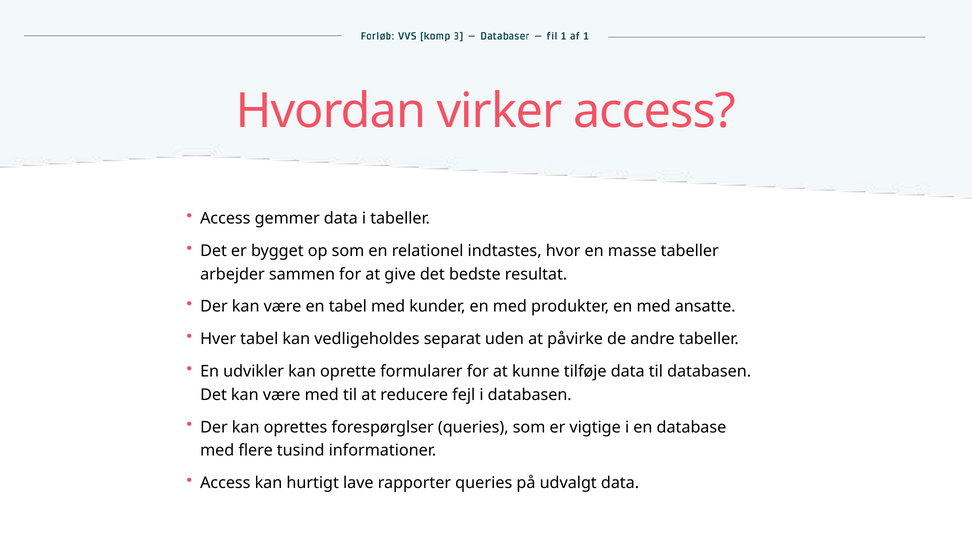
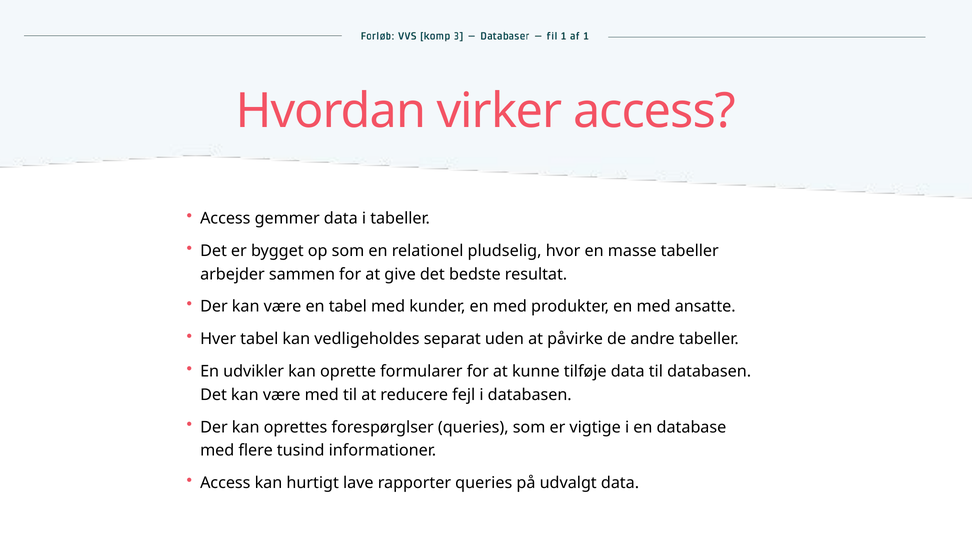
indtastes: indtastes -> pludselig
